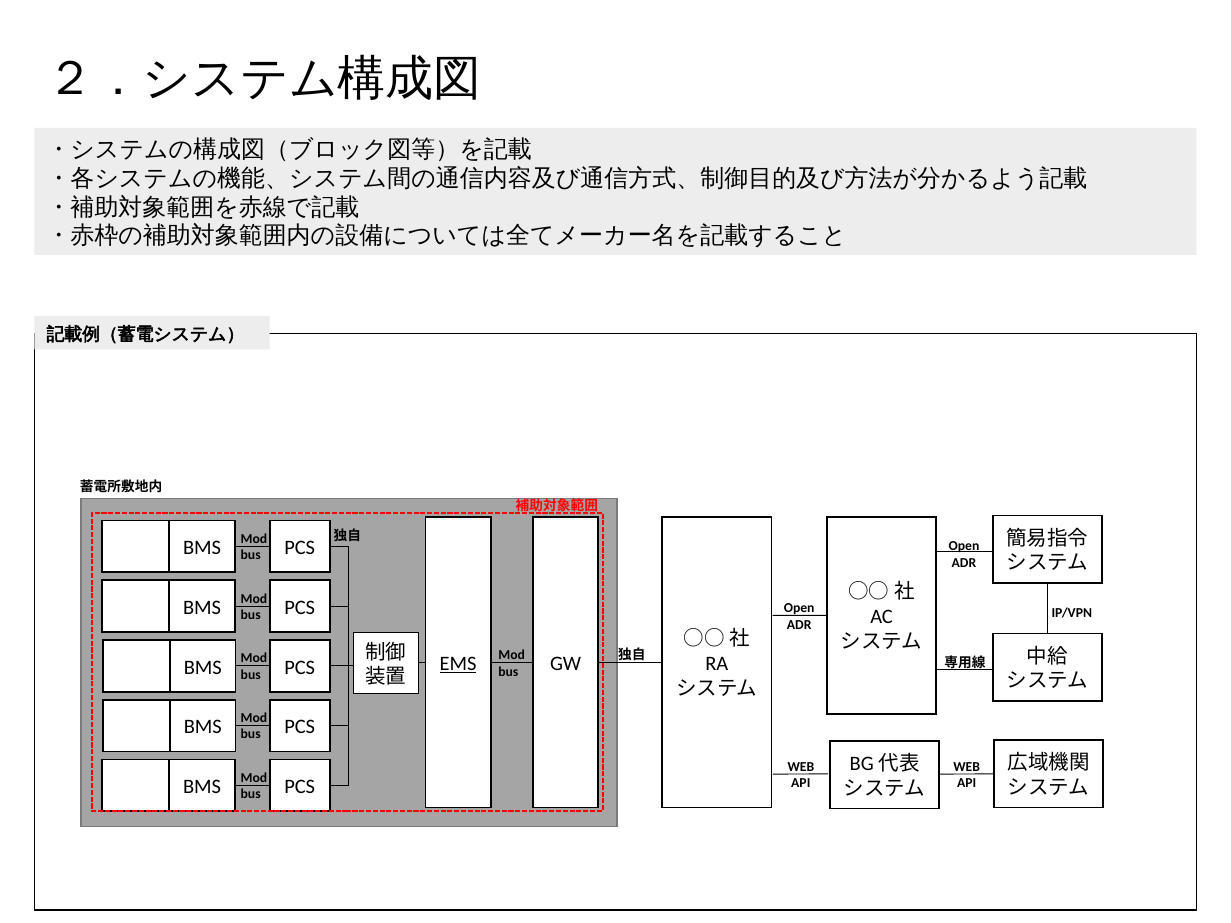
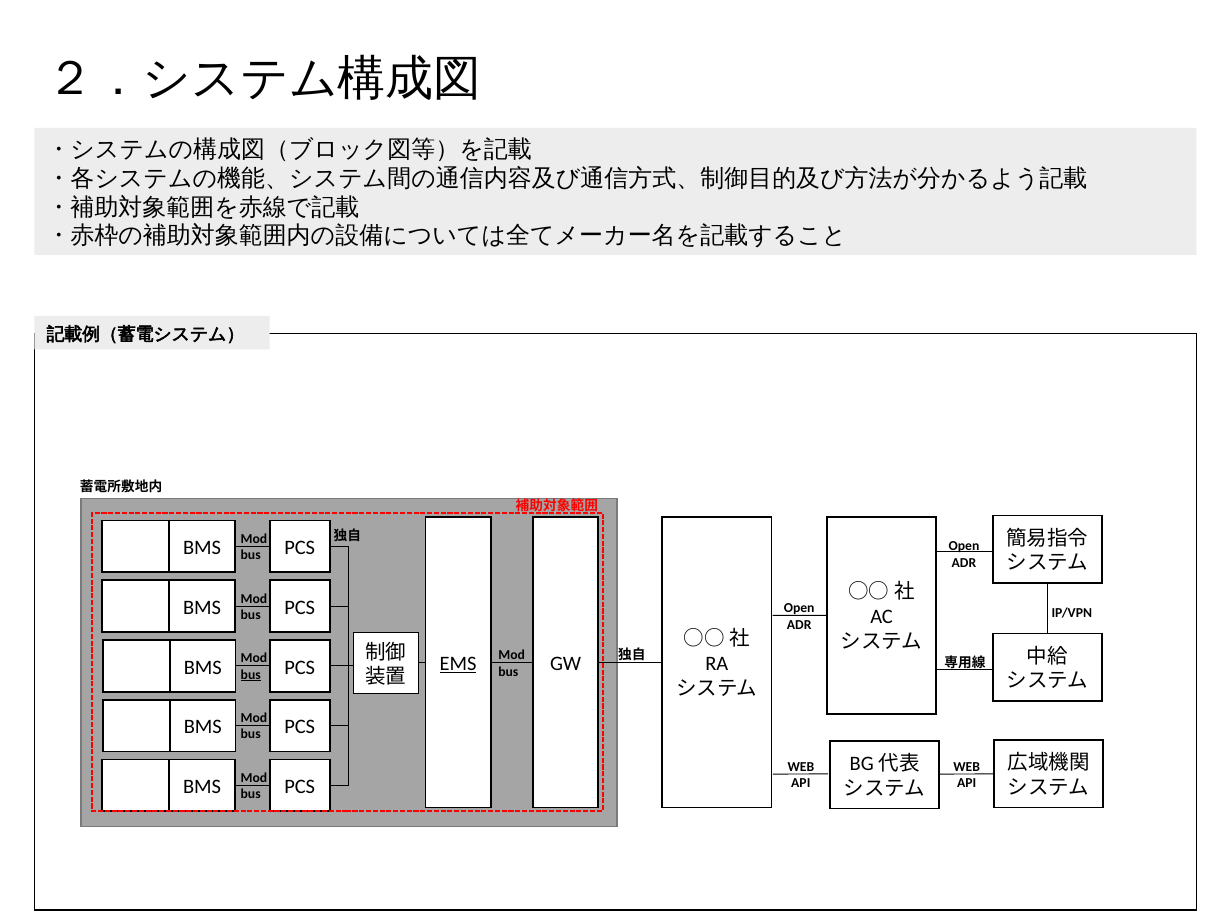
bus at (251, 675) underline: none -> present
